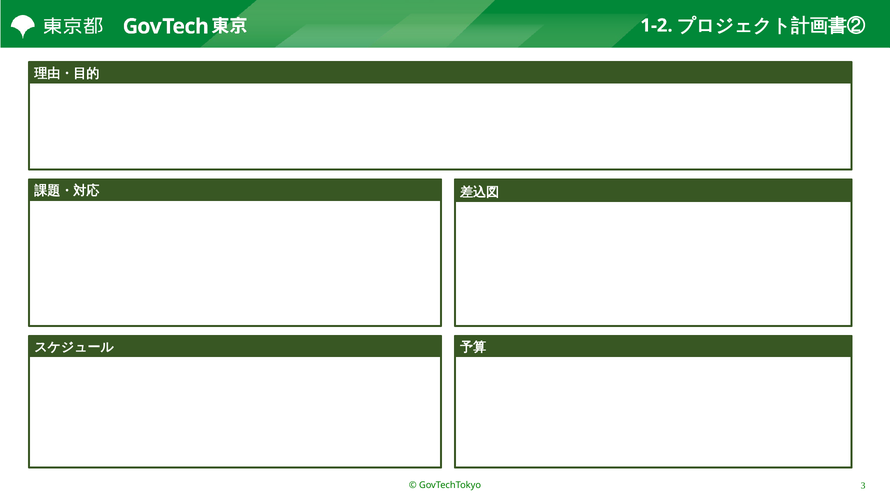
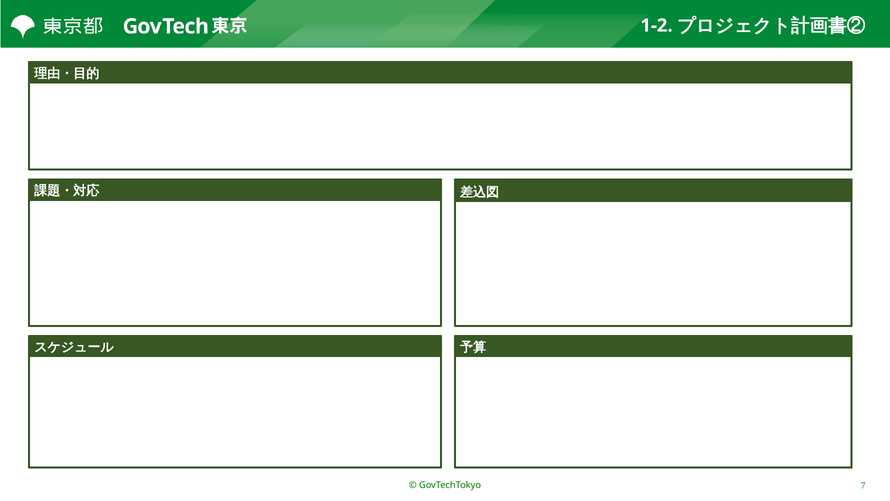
3: 3 -> 7
